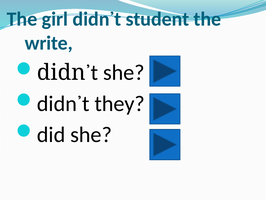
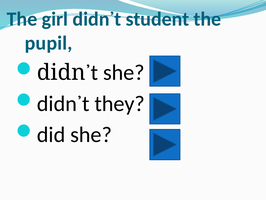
write: write -> pupil
